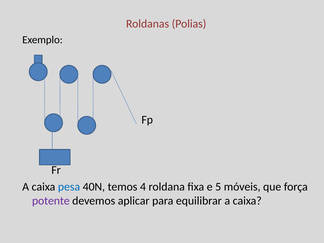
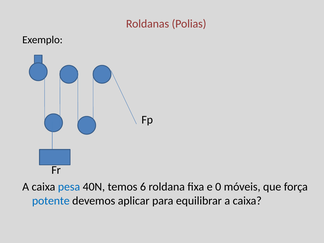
4: 4 -> 6
5: 5 -> 0
potente colour: purple -> blue
